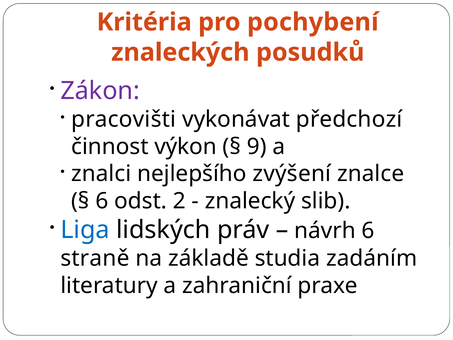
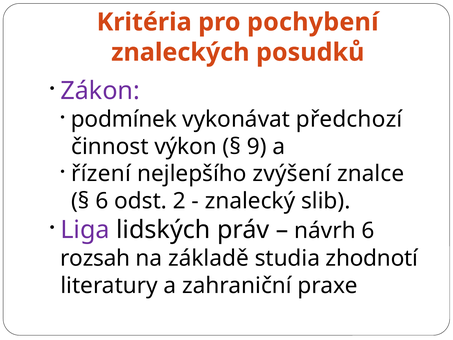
pracovišti: pracovišti -> podmínek
znalci: znalci -> řízení
Liga colour: blue -> purple
straně: straně -> rozsah
zadáním: zadáním -> zhodnotí
